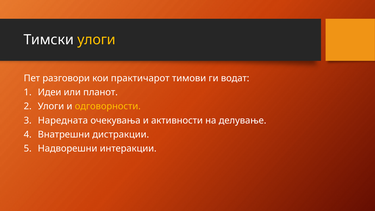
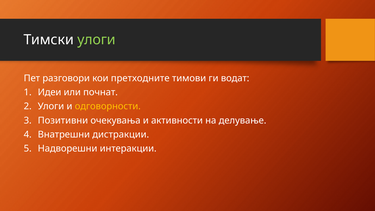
улоги at (96, 40) colour: yellow -> light green
практичарот: практичарот -> претходните
планот: планот -> почнат
Наредната: Наредната -> Позитивни
